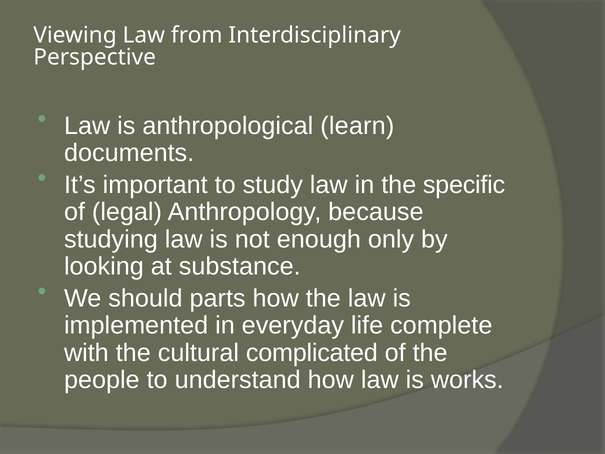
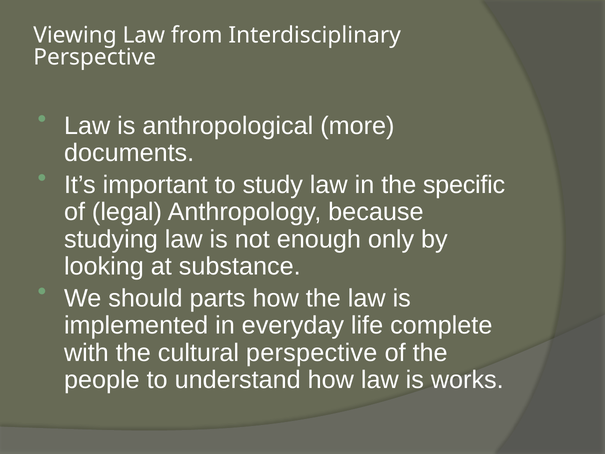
learn: learn -> more
cultural complicated: complicated -> perspective
